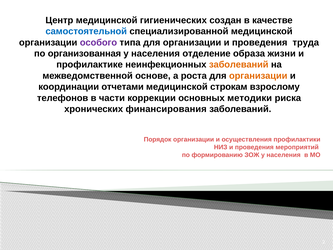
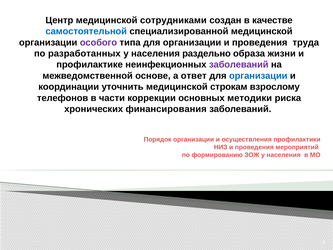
гигиенических: гигиенических -> сотрудниками
организованная: организованная -> разработанных
отделение: отделение -> раздельно
заболеваний at (239, 65) colour: orange -> purple
роста: роста -> ответ
организации at (258, 76) colour: orange -> blue
отчетами: отчетами -> уточнить
